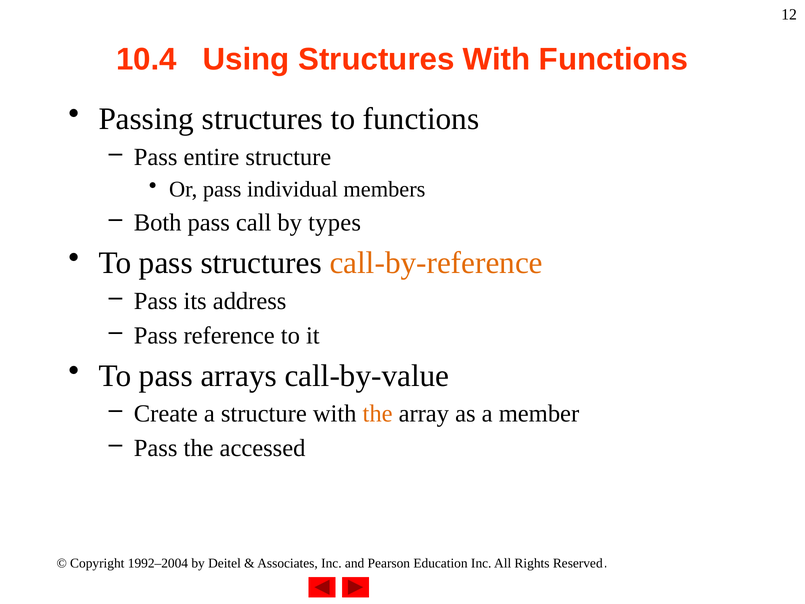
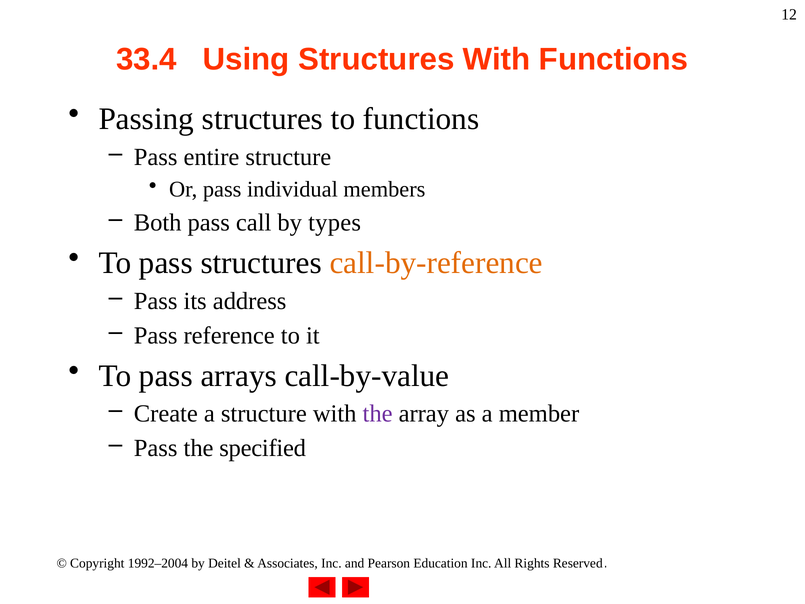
10.4: 10.4 -> 33.4
the at (378, 414) colour: orange -> purple
accessed: accessed -> specified
